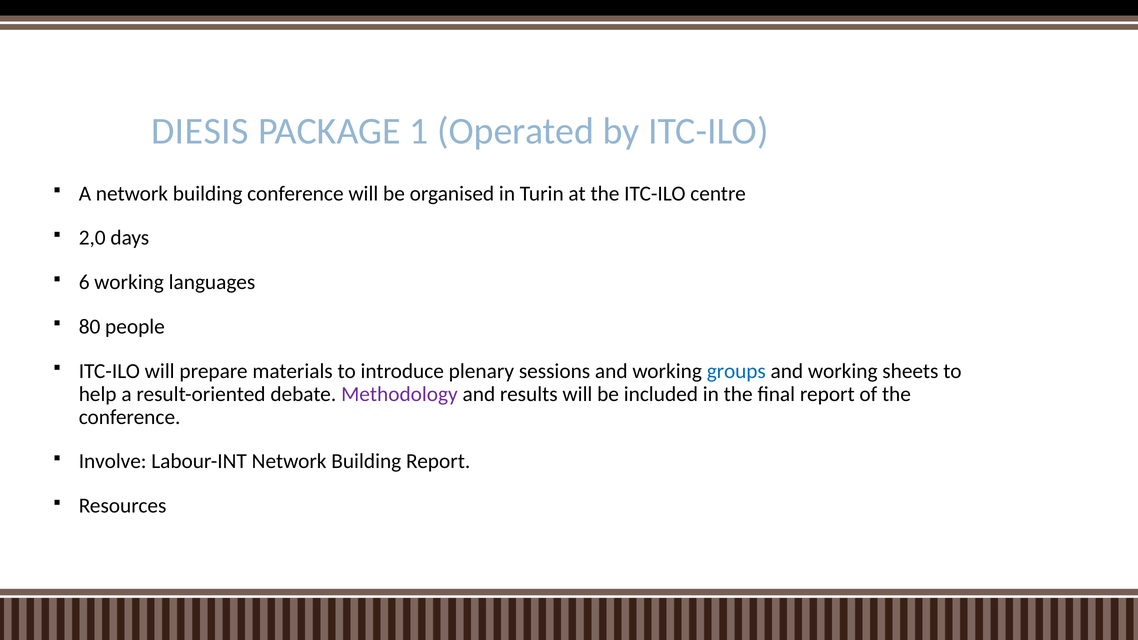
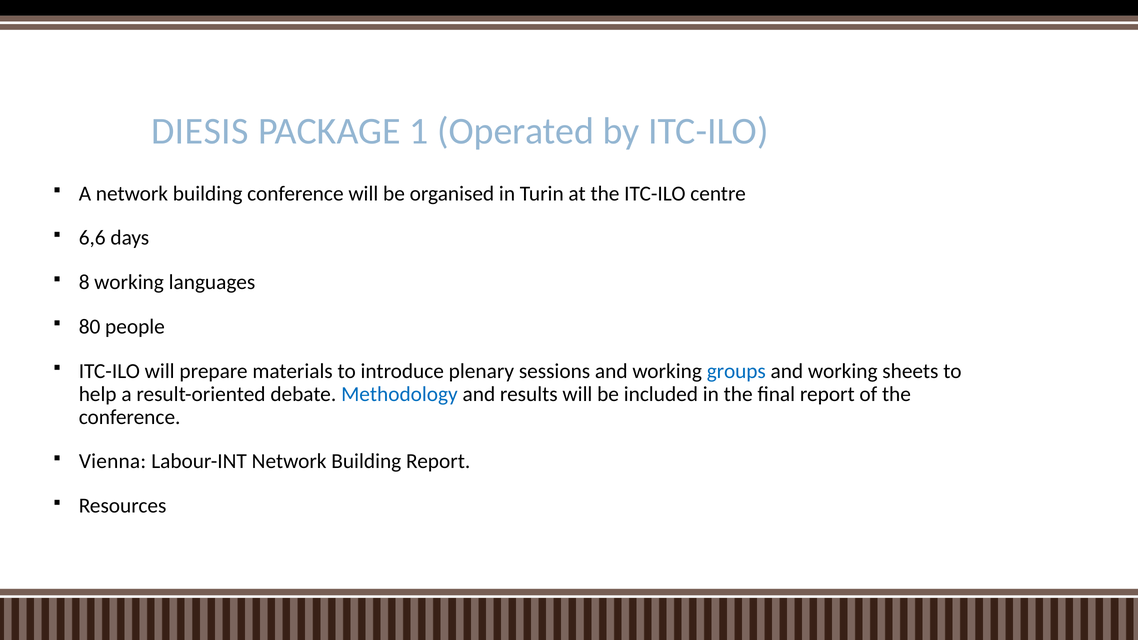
2,0: 2,0 -> 6,6
6: 6 -> 8
Methodology colour: purple -> blue
Involve: Involve -> Vienna
